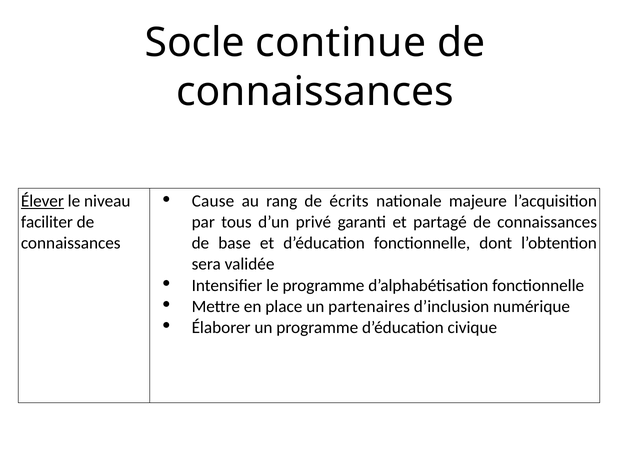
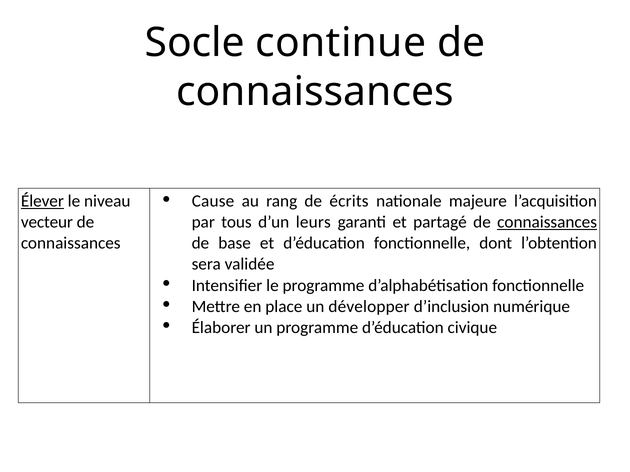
faciliter: faciliter -> vecteur
privé: privé -> leurs
connaissances at (547, 222) underline: none -> present
partenaires: partenaires -> développer
